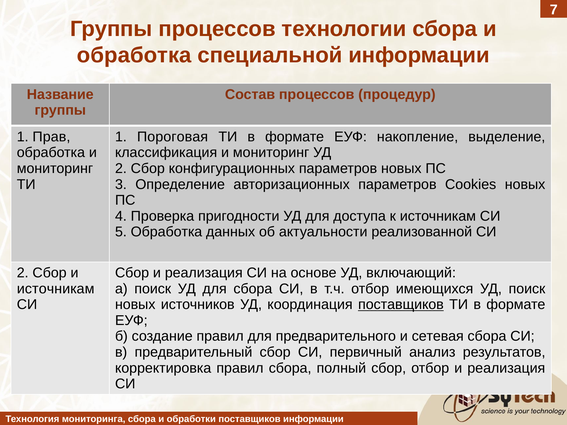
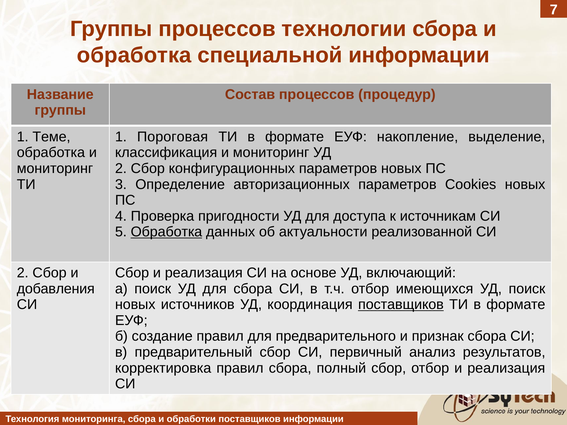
Прав: Прав -> Теме
Обработка at (166, 232) underline: none -> present
источникам at (56, 289): источникам -> добавления
сетевая: сетевая -> признак
